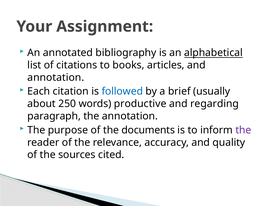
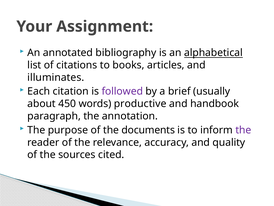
annotation at (56, 77): annotation -> illuminates
followed colour: blue -> purple
250: 250 -> 450
regarding: regarding -> handbook
